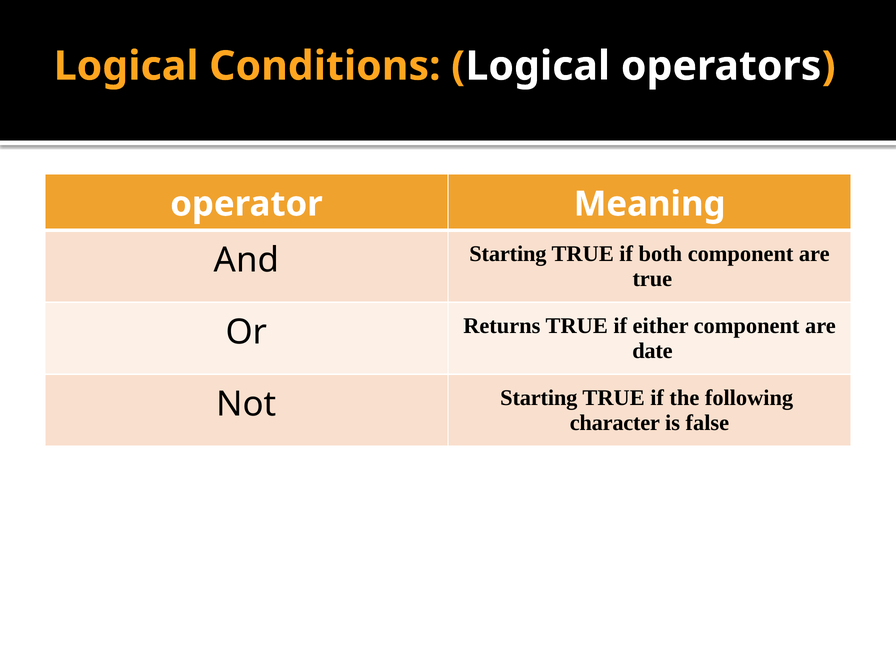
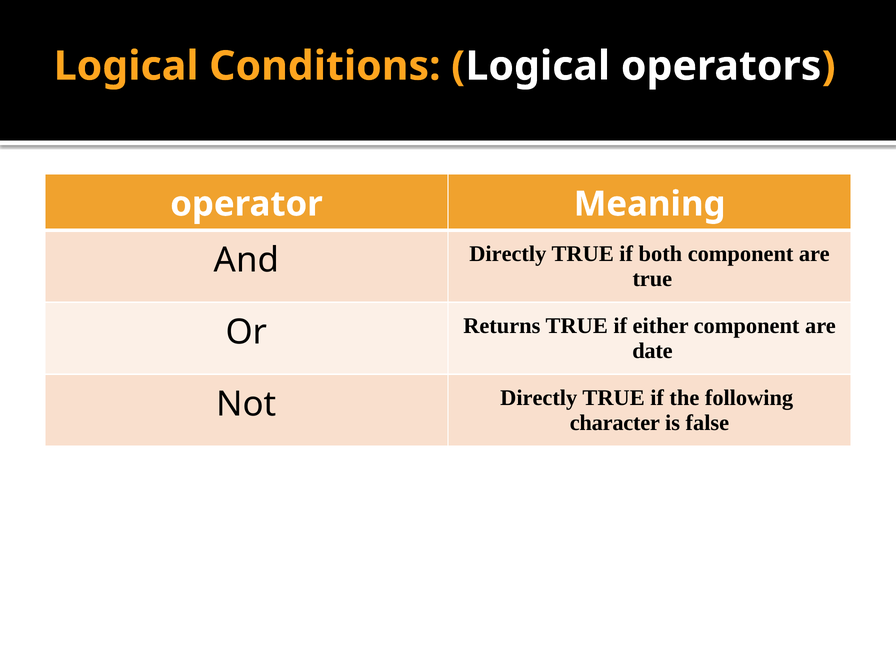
And Starting: Starting -> Directly
Not Starting: Starting -> Directly
